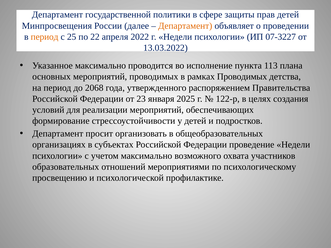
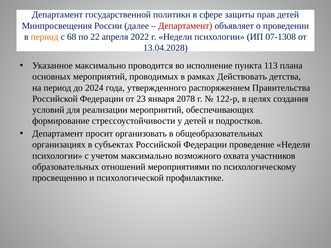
Департамент at (185, 26) colour: orange -> red
25: 25 -> 68
07-3227: 07-3227 -> 07-1308
13.03.2022: 13.03.2022 -> 13.04.2028
рамках Проводимых: Проводимых -> Действовать
2068: 2068 -> 2024
2025: 2025 -> 2078
